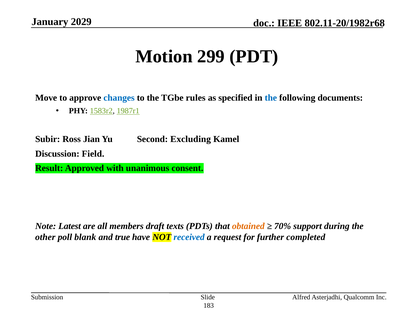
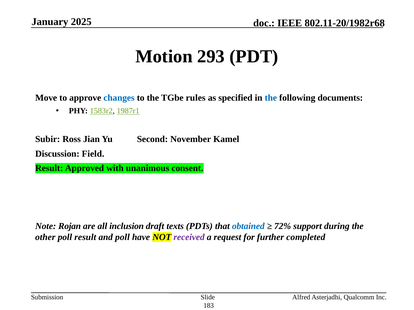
2029: 2029 -> 2025
299: 299 -> 293
Excluding: Excluding -> November
Latest: Latest -> Rojan
members: members -> inclusion
obtained colour: orange -> blue
70%: 70% -> 72%
poll blank: blank -> result
and true: true -> poll
received colour: blue -> purple
